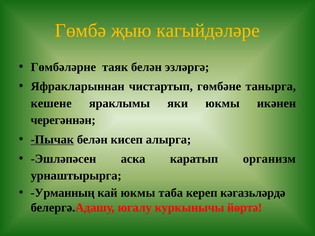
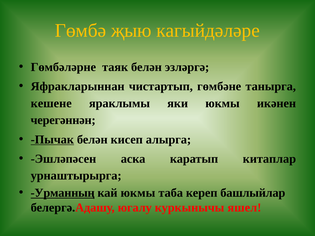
организм: организм -> китаплар
Урманның underline: none -> present
кәгазьләрдә: кәгазьләрдә -> башлыйлар
йөртә: йөртә -> яшел
